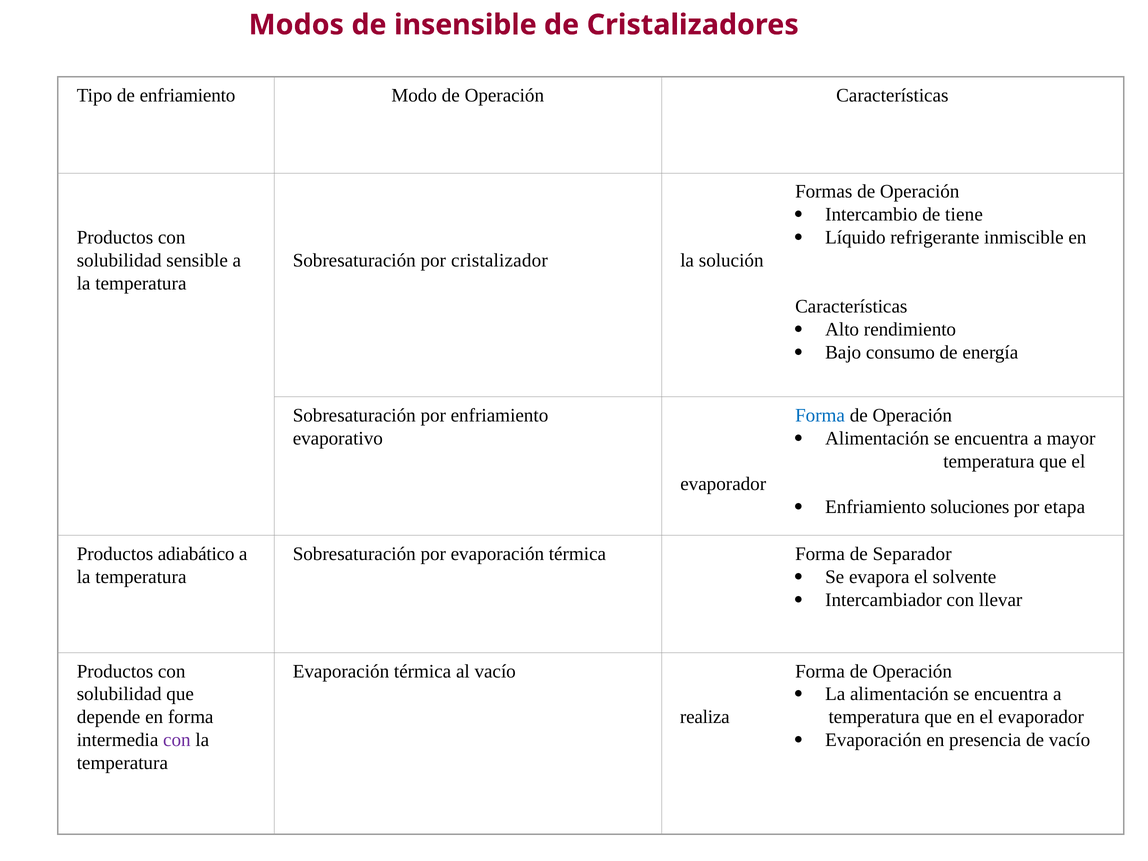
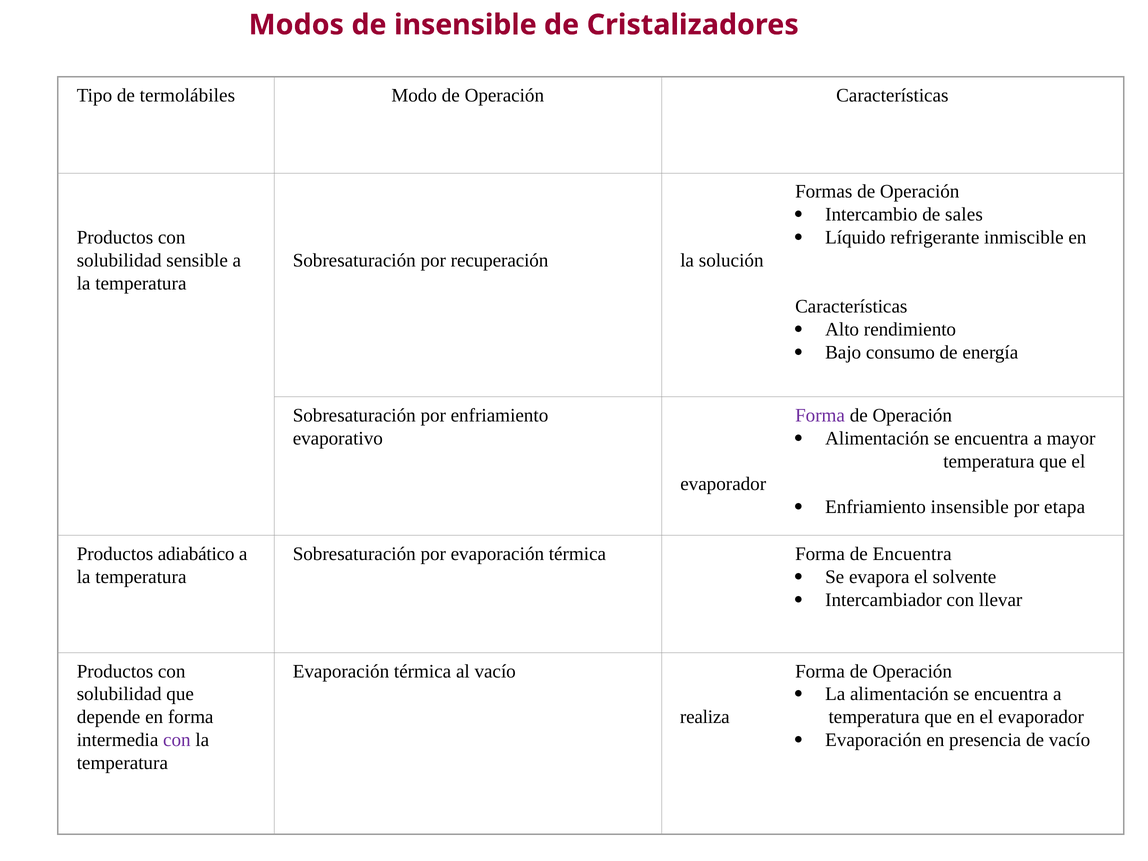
de enfriamiento: enfriamiento -> termolábiles
tiene: tiene -> sales
cristalizador: cristalizador -> recuperación
Forma at (820, 415) colour: blue -> purple
Enfriamiento soluciones: soluciones -> insensible
de Separador: Separador -> Encuentra
